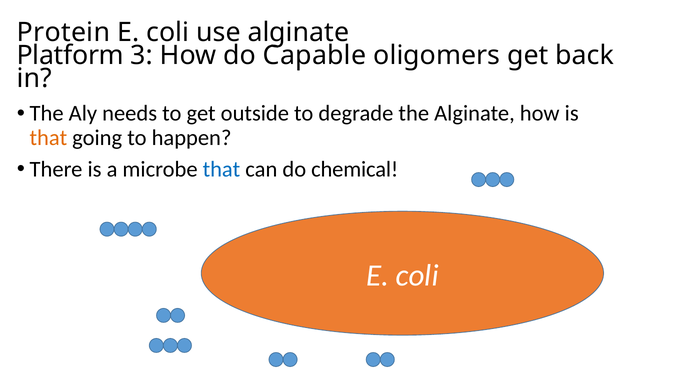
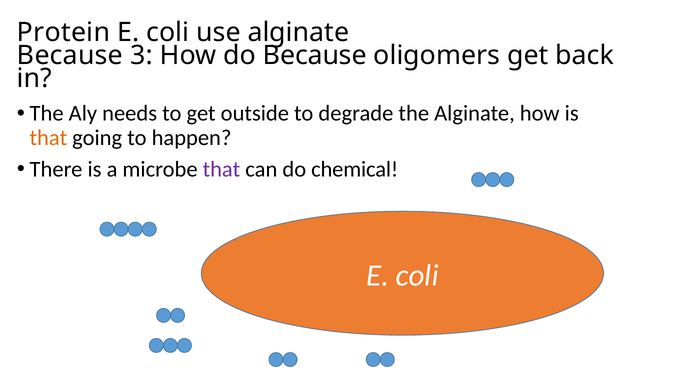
Platform at (70, 56): Platform -> Because
do Capable: Capable -> Because
that at (221, 169) colour: blue -> purple
